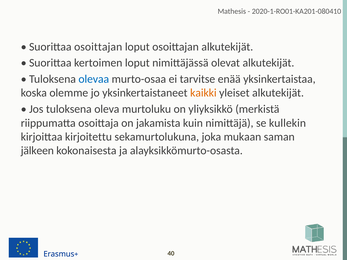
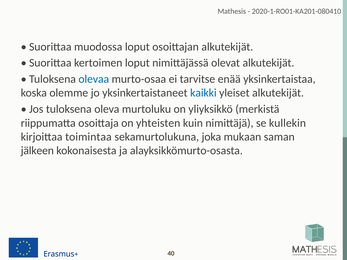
Suorittaa osoittajan: osoittajan -> muodossa
kaikki colour: orange -> blue
jakamista: jakamista -> yhteisten
kirjoitettu: kirjoitettu -> toimintaa
